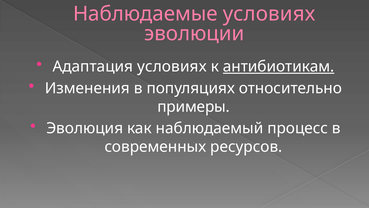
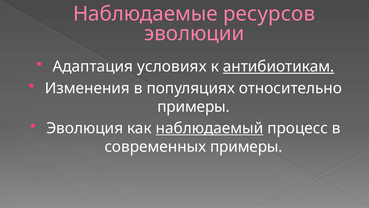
Наблюдаемые условиях: условиях -> ресурсов
наблюдаемый underline: none -> present
современных ресурсов: ресурсов -> примеры
